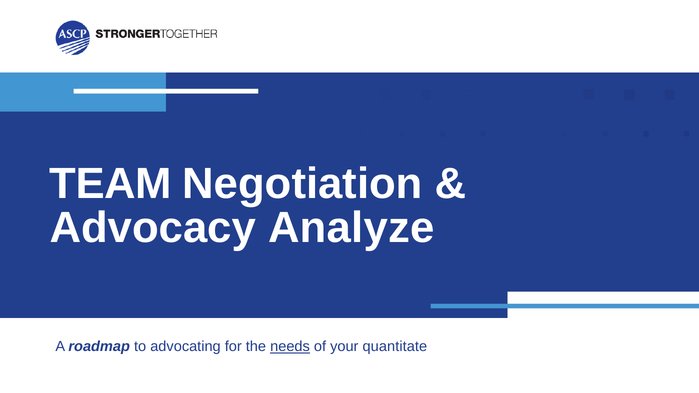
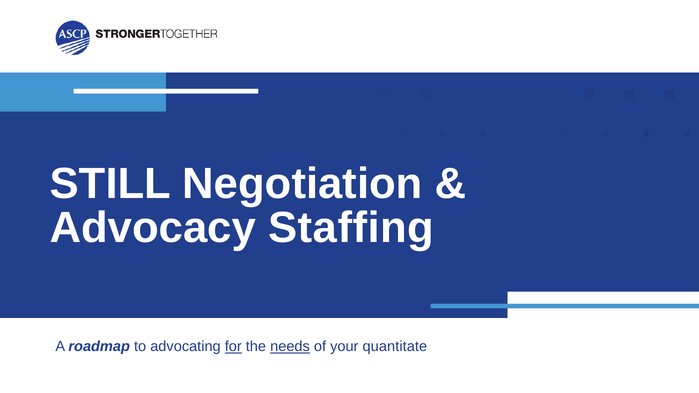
TEAM: TEAM -> STILL
Analyze: Analyze -> Staffing
for underline: none -> present
